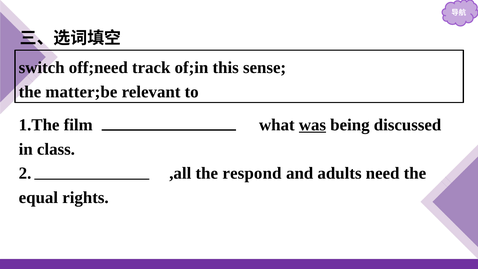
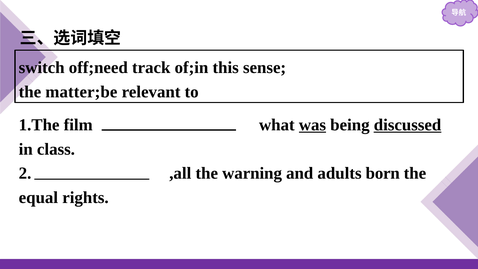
discussed underline: none -> present
respond: respond -> warning
need: need -> born
